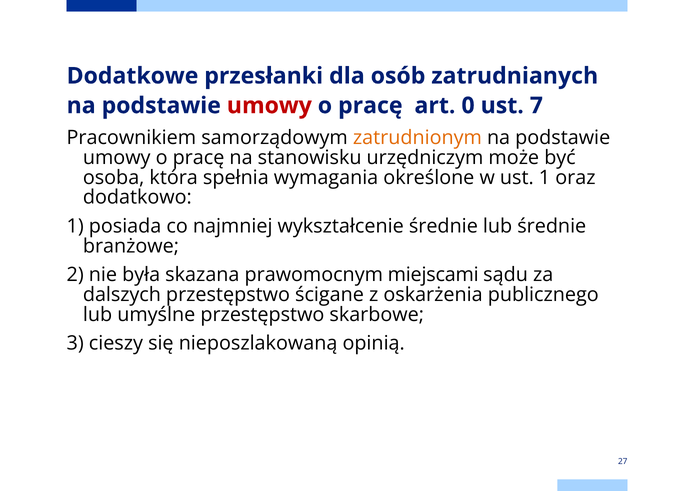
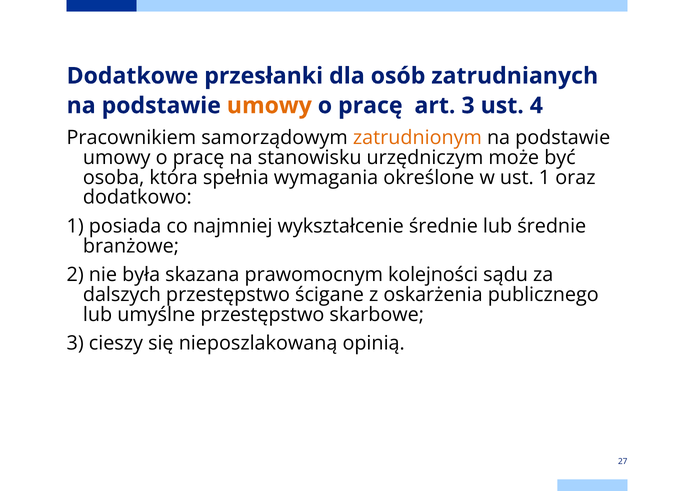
umowy at (269, 106) colour: red -> orange
art 0: 0 -> 3
7: 7 -> 4
miejscami: miejscami -> kolejności
